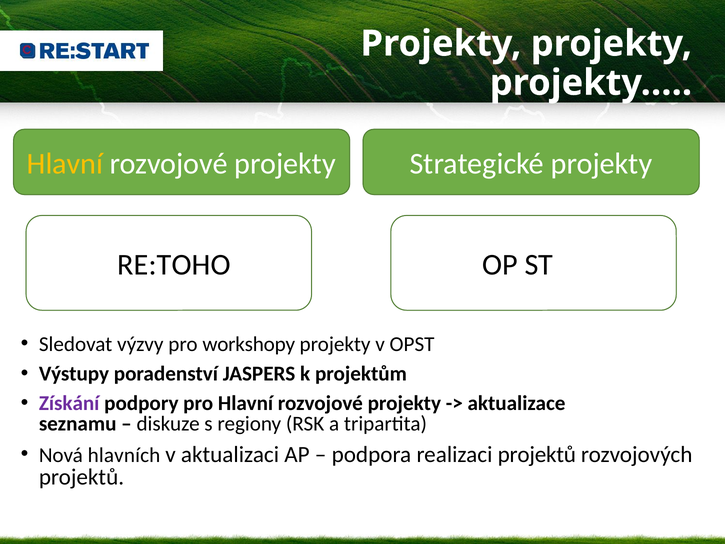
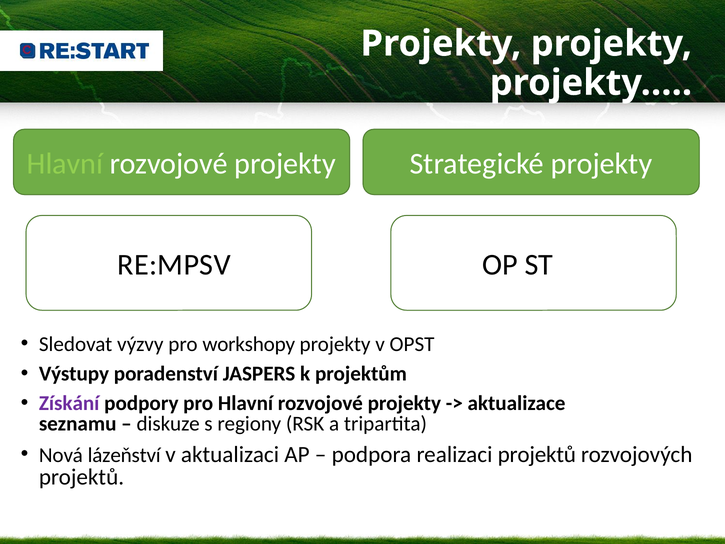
Hlavní at (65, 164) colour: yellow -> light green
RE:TOHO: RE:TOHO -> RE:MPSV
hlavních: hlavních -> lázeňství
